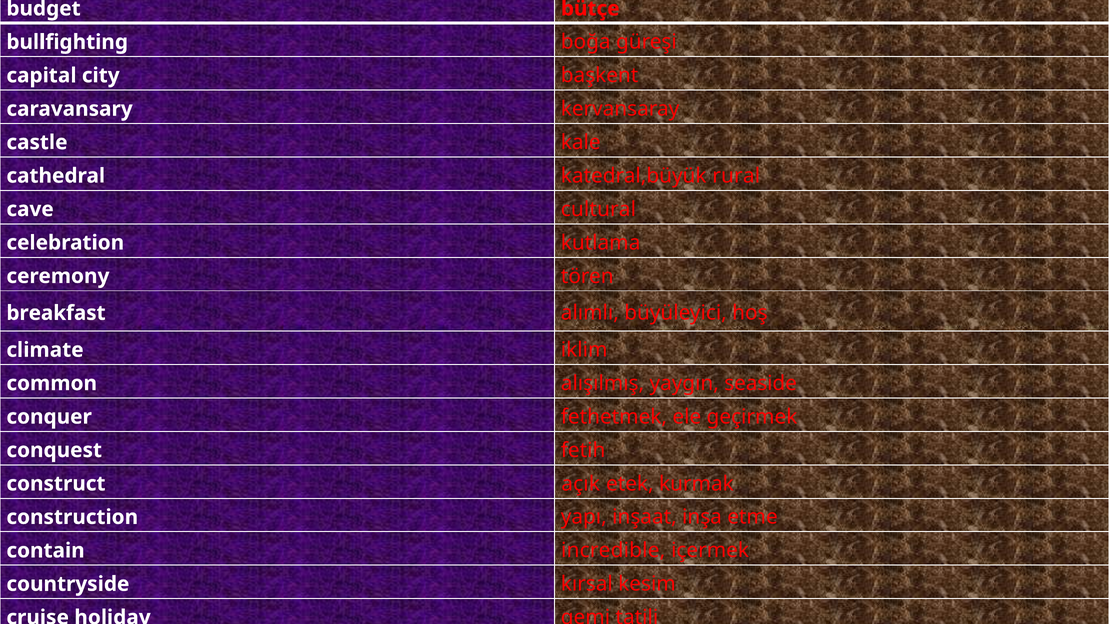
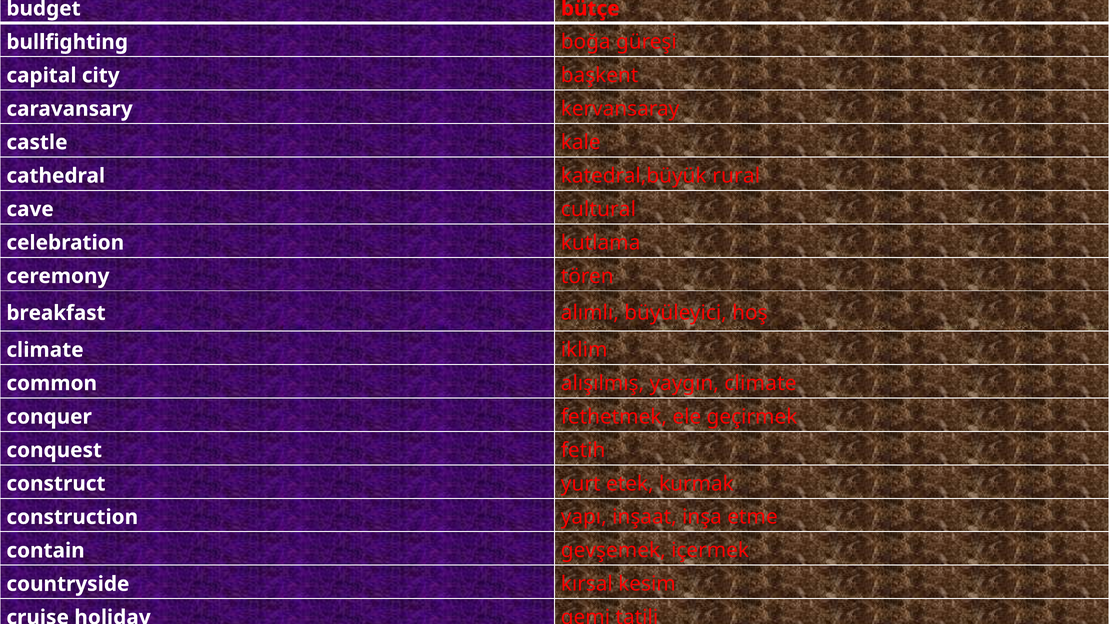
yaygın seaside: seaside -> climate
açık: açık -> yurt
incredible: incredible -> gevşemek
